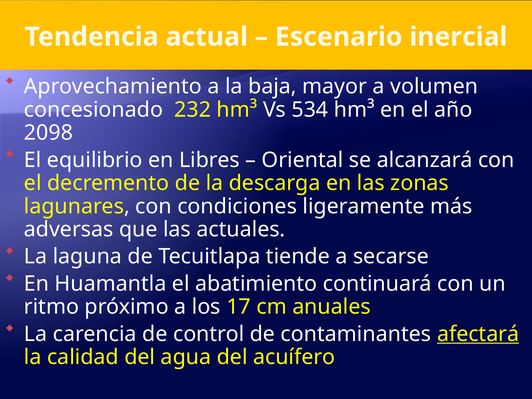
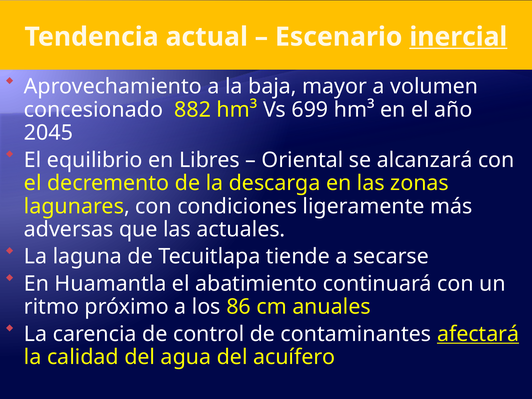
inercial underline: none -> present
232: 232 -> 882
534: 534 -> 699
2098: 2098 -> 2045
17: 17 -> 86
